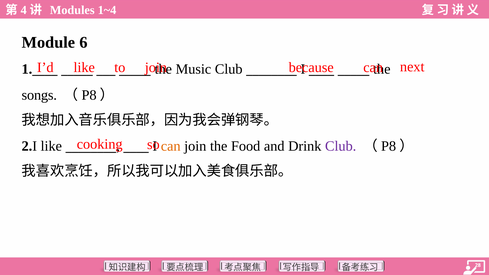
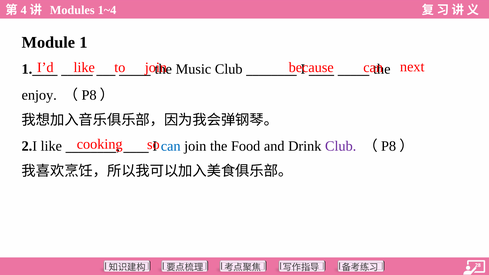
Module 6: 6 -> 1
songs: songs -> enjoy
can at (171, 146) colour: orange -> blue
